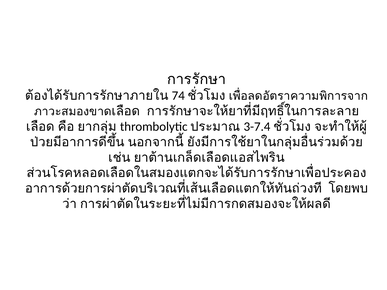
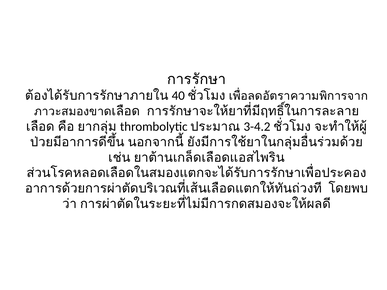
74: 74 -> 40
3-7.4: 3-7.4 -> 3-4.2
